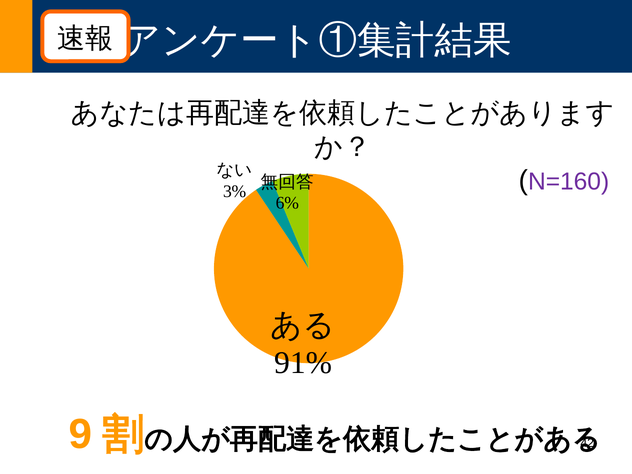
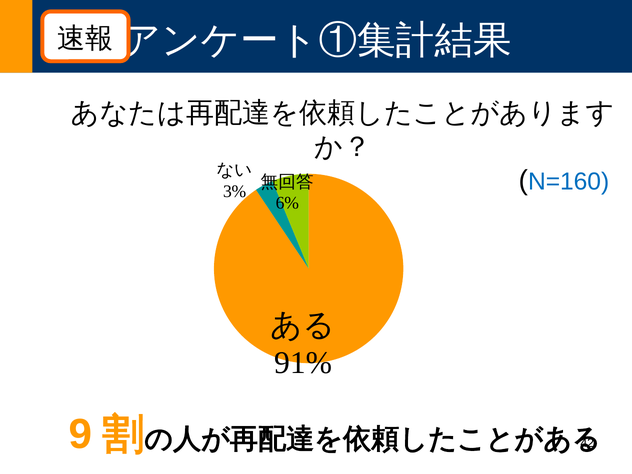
N=160 colour: purple -> blue
